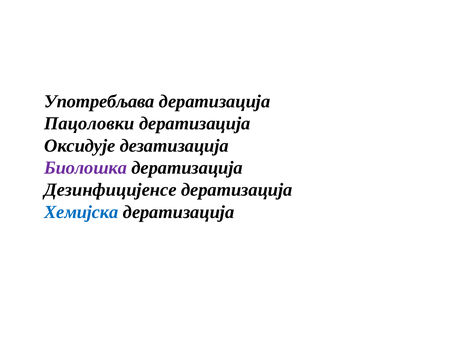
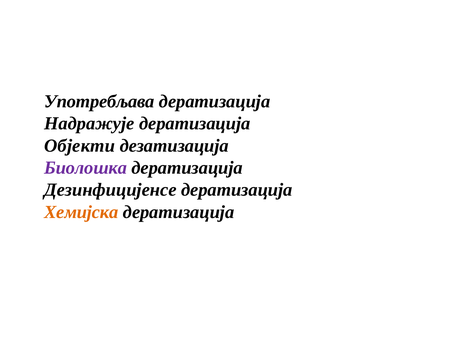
Пацоловки: Пацоловки -> Надражује
Оксидује: Оксидује -> Објекти
Хемијска colour: blue -> orange
